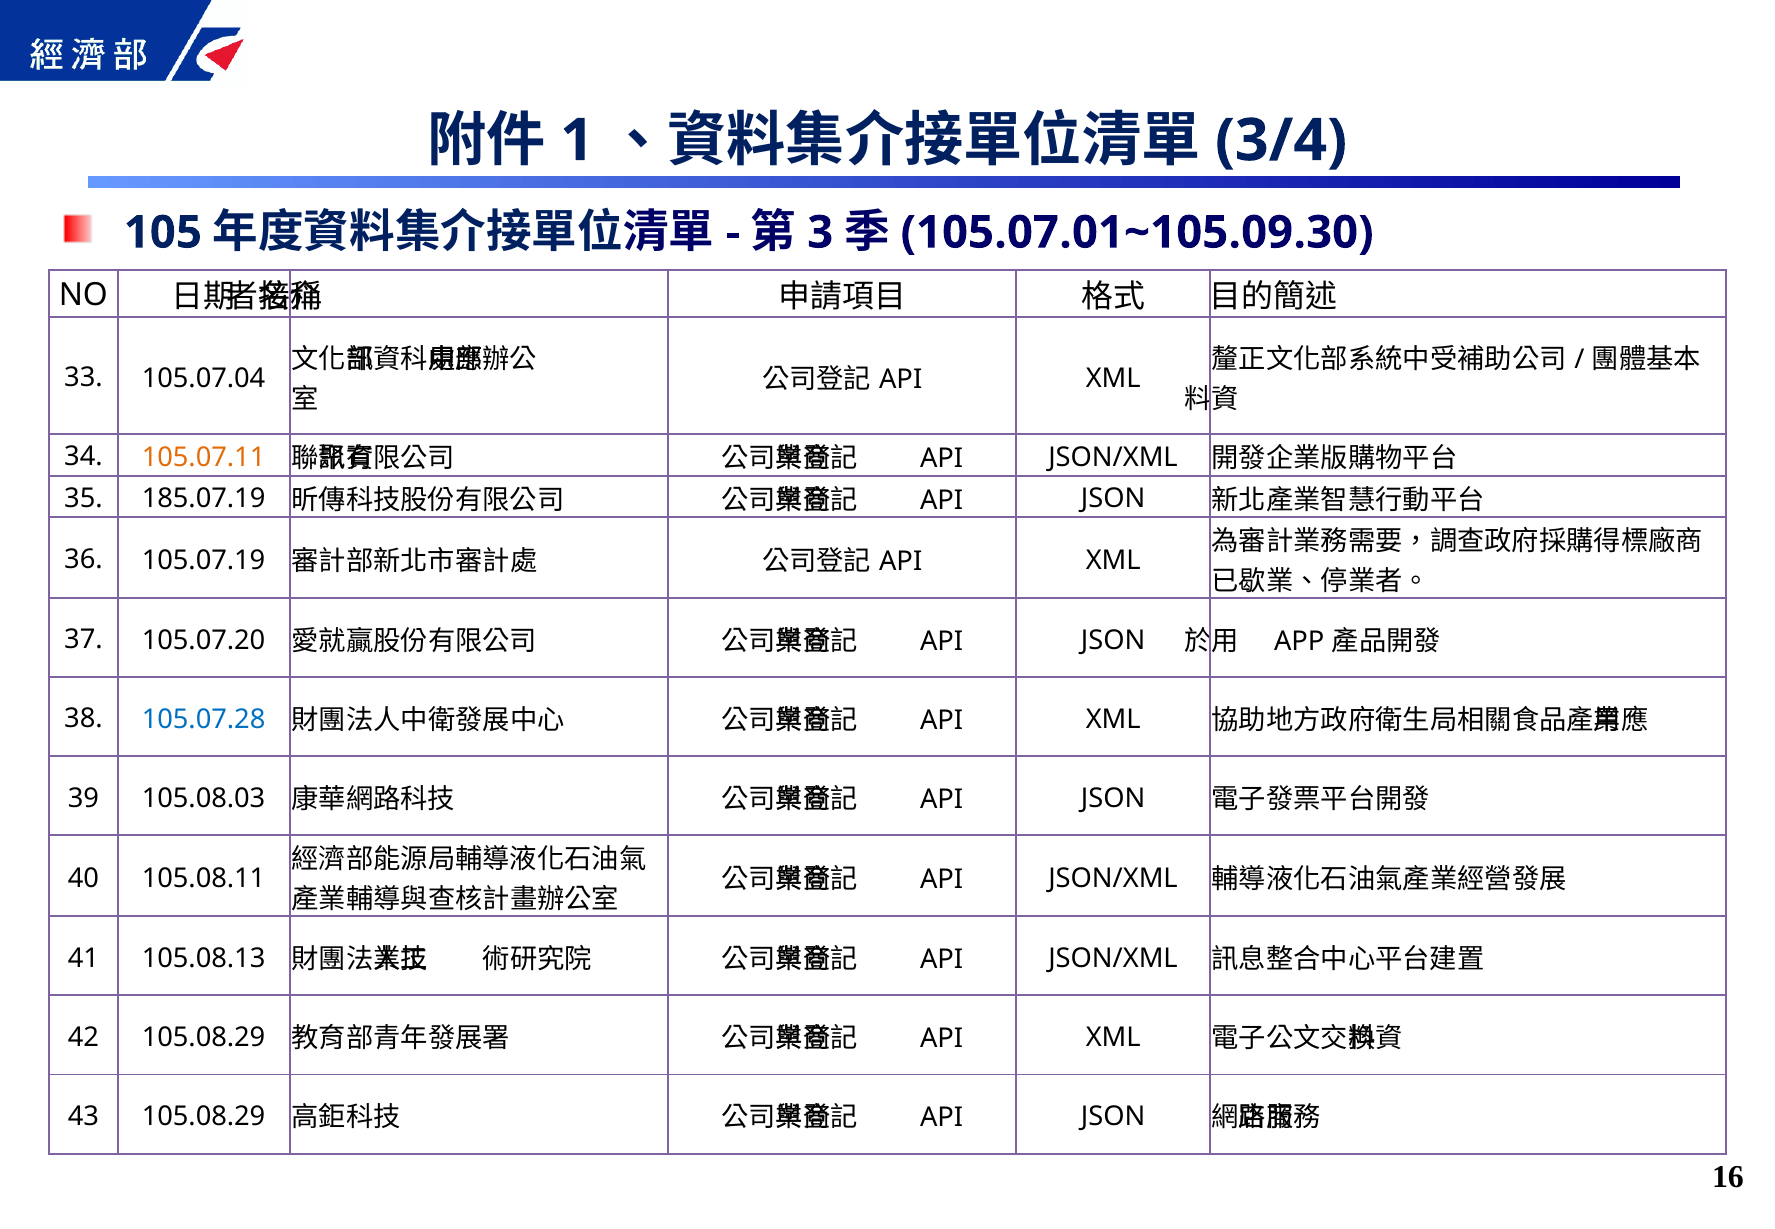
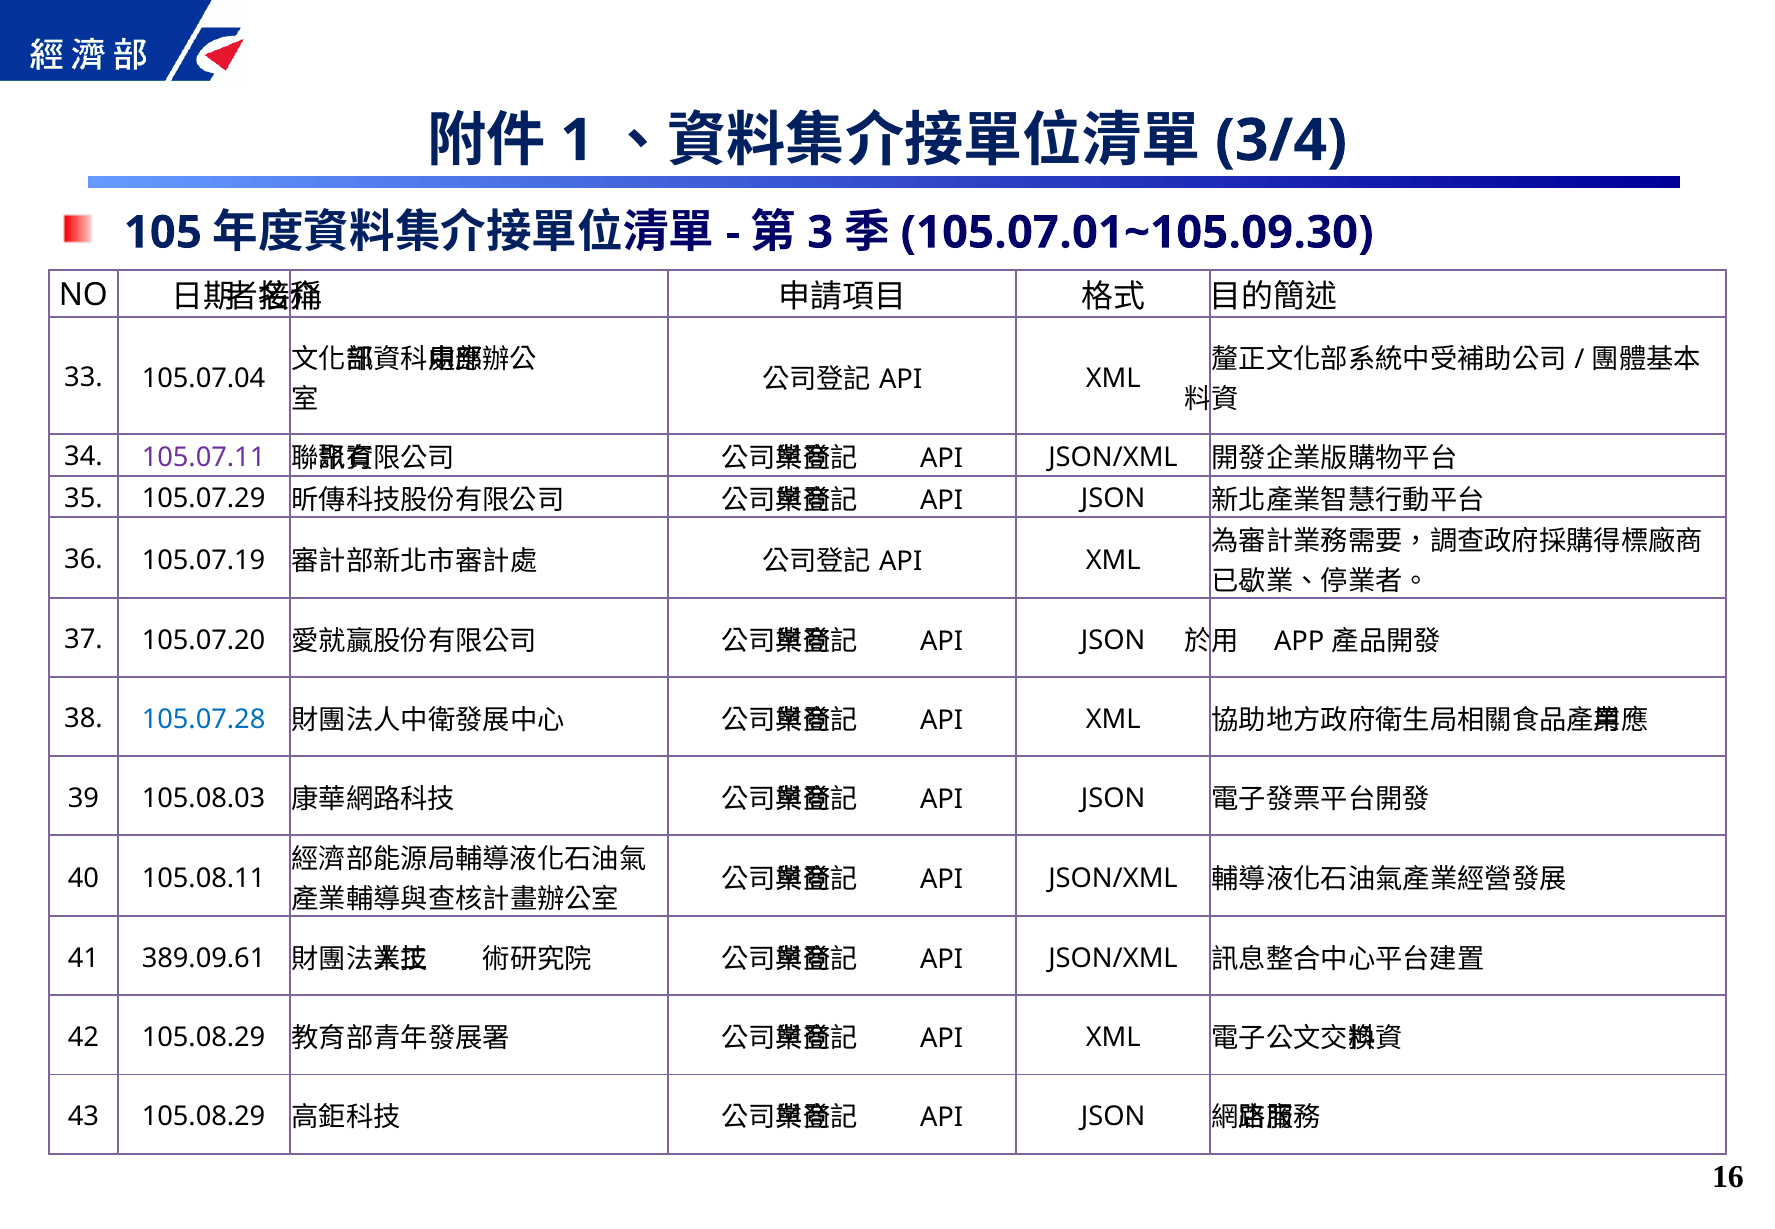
105.07.11 colour: orange -> purple
185.07.19: 185.07.19 -> 105.07.29
105.08.13: 105.08.13 -> 389.09.61
